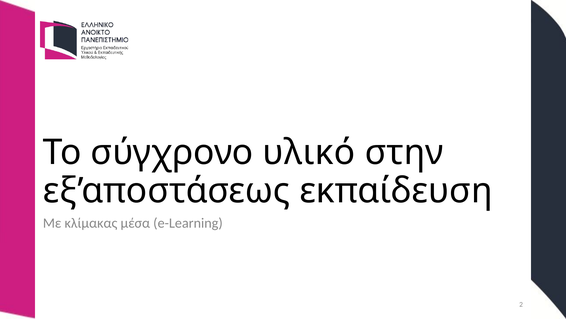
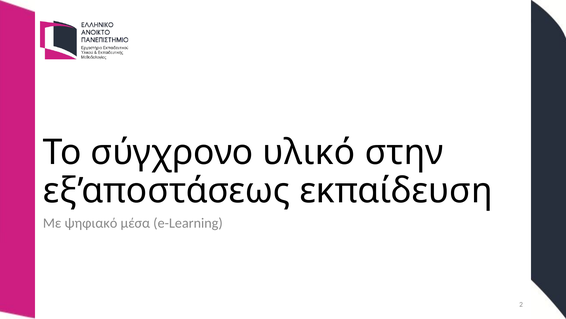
κλίμακας: κλίμακας -> ψηφιακό
